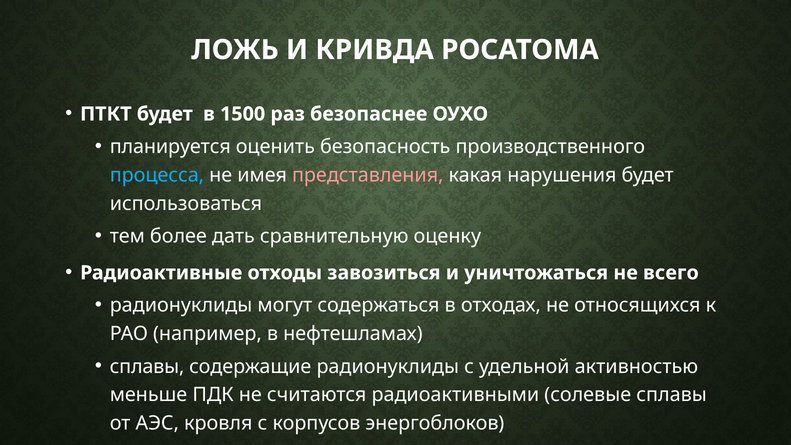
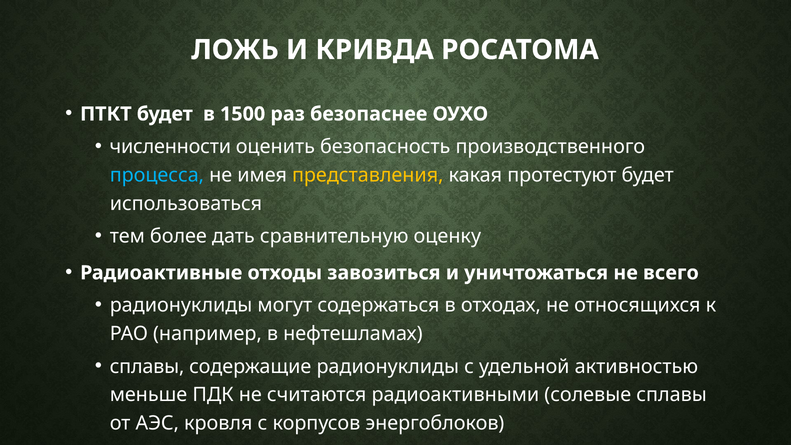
планируется: планируется -> численности
представления colour: pink -> yellow
нарушения: нарушения -> протестуют
